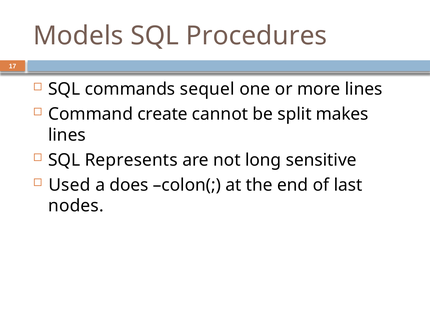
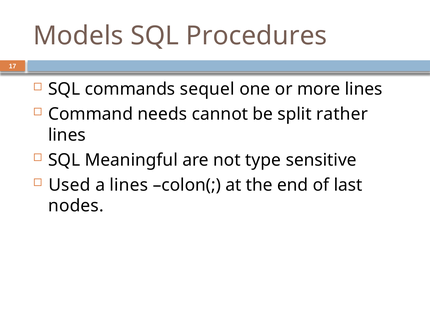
create: create -> needs
makes: makes -> rather
Represents: Represents -> Meaningful
long: long -> type
a does: does -> lines
